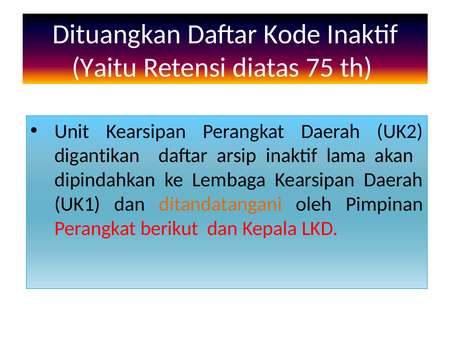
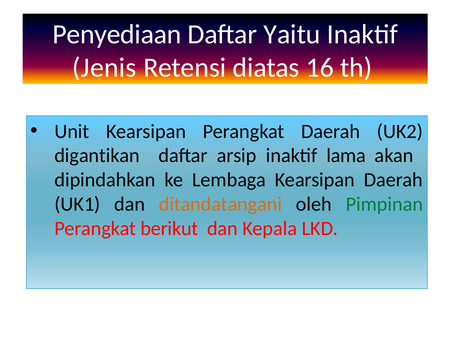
Dituangkan: Dituangkan -> Penyediaan
Kode: Kode -> Yaitu
Yaitu: Yaitu -> Jenis
75: 75 -> 16
Pimpinan colour: black -> green
